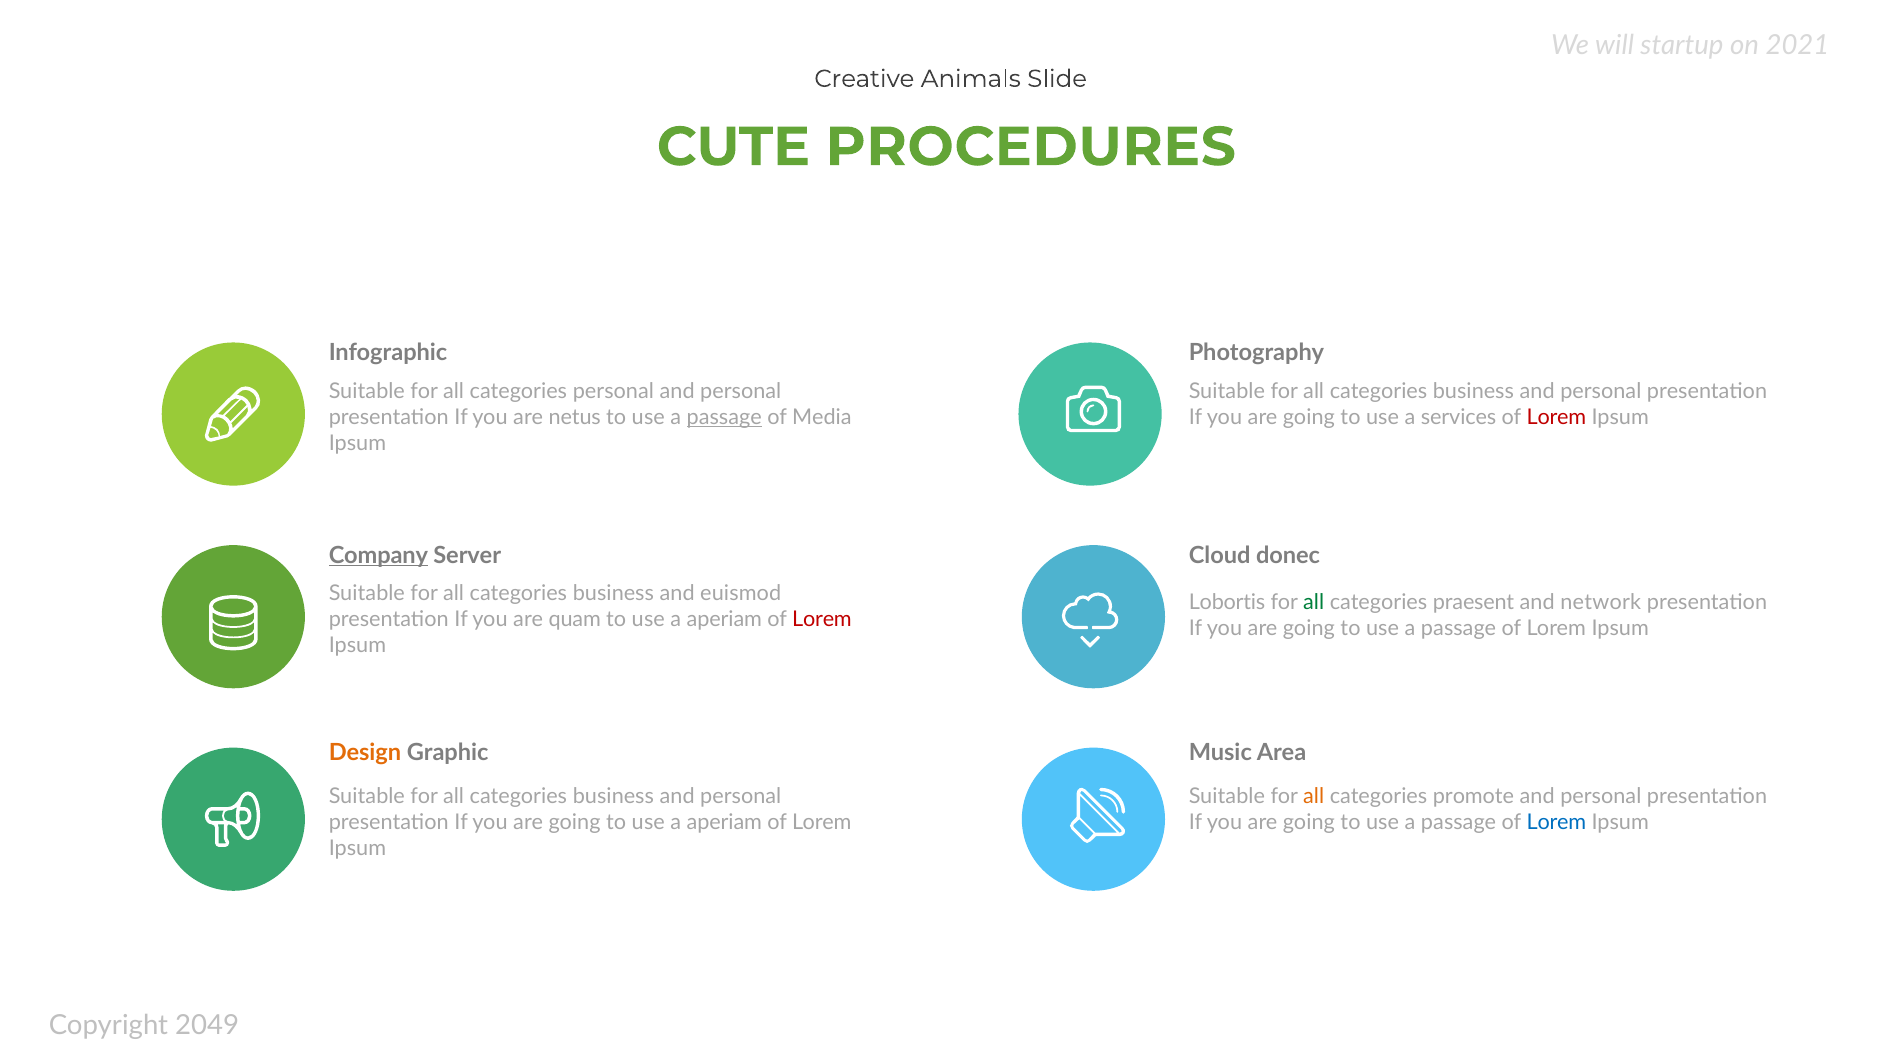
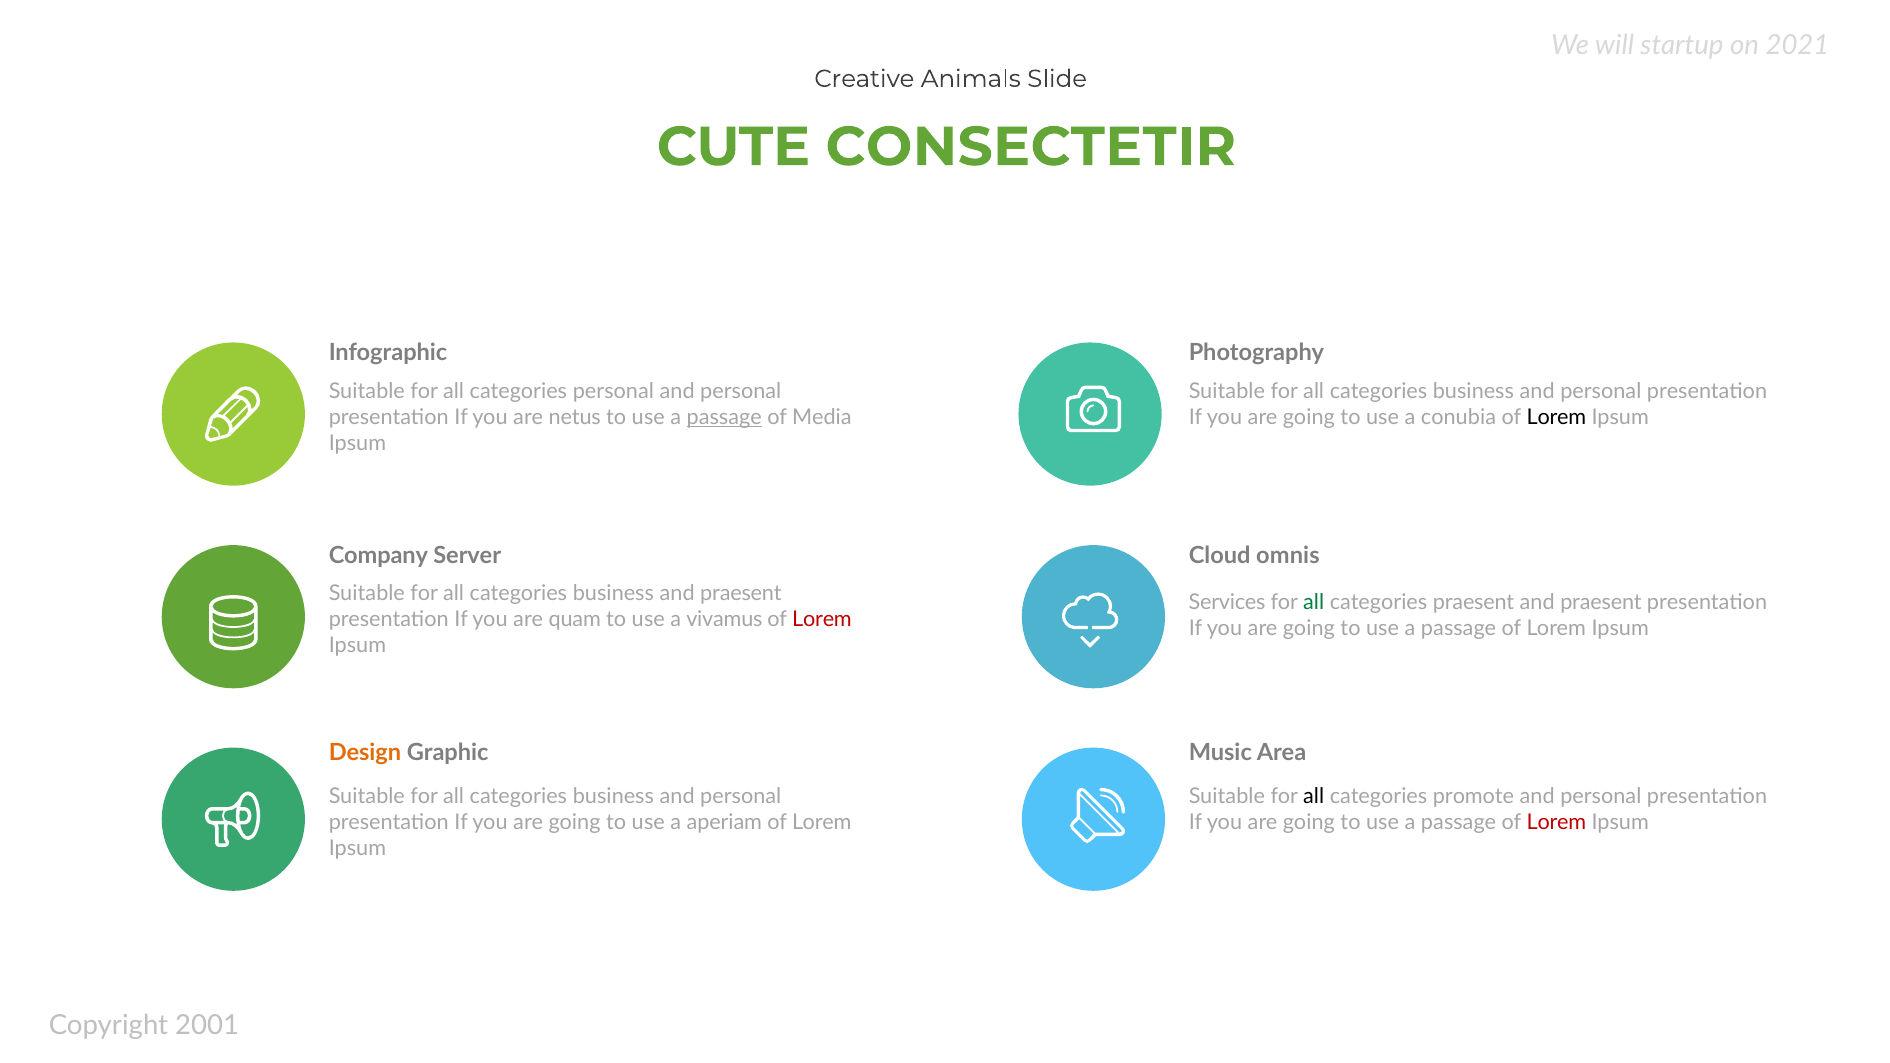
PROCEDURES: PROCEDURES -> CONSECTETIR
services: services -> conubia
Lorem at (1556, 417) colour: red -> black
Company underline: present -> none
donec: donec -> omnis
business and euismod: euismod -> praesent
Lobortis: Lobortis -> Services
network at (1601, 602): network -> praesent
aperiam at (724, 620): aperiam -> vivamus
all at (1314, 796) colour: orange -> black
Lorem at (1556, 822) colour: blue -> red
2049: 2049 -> 2001
